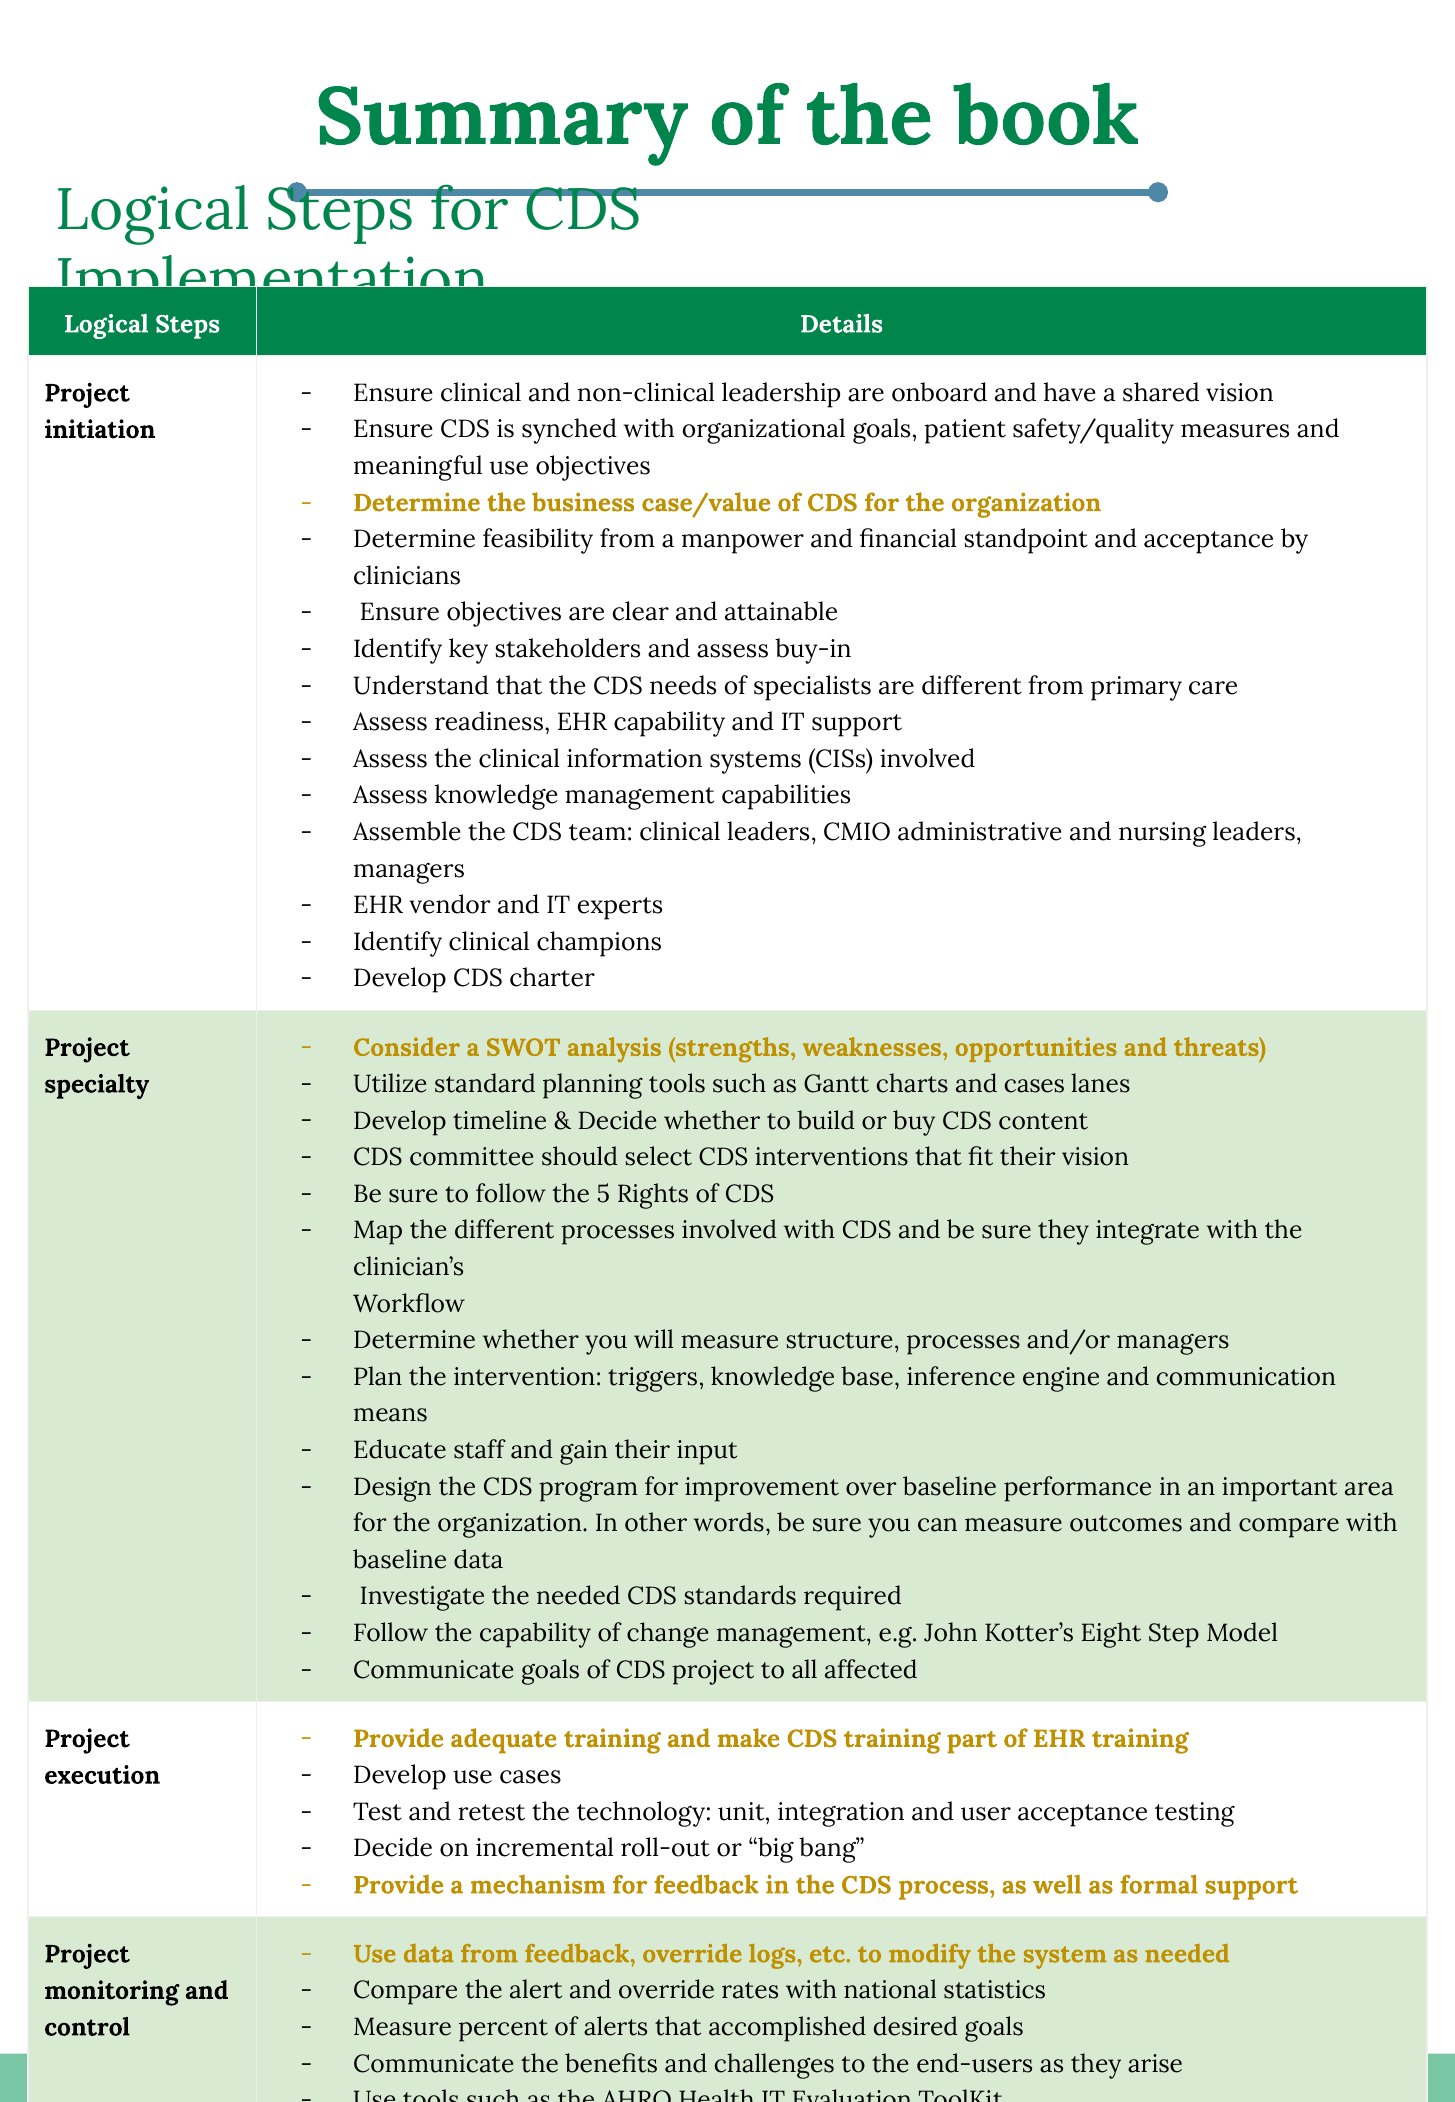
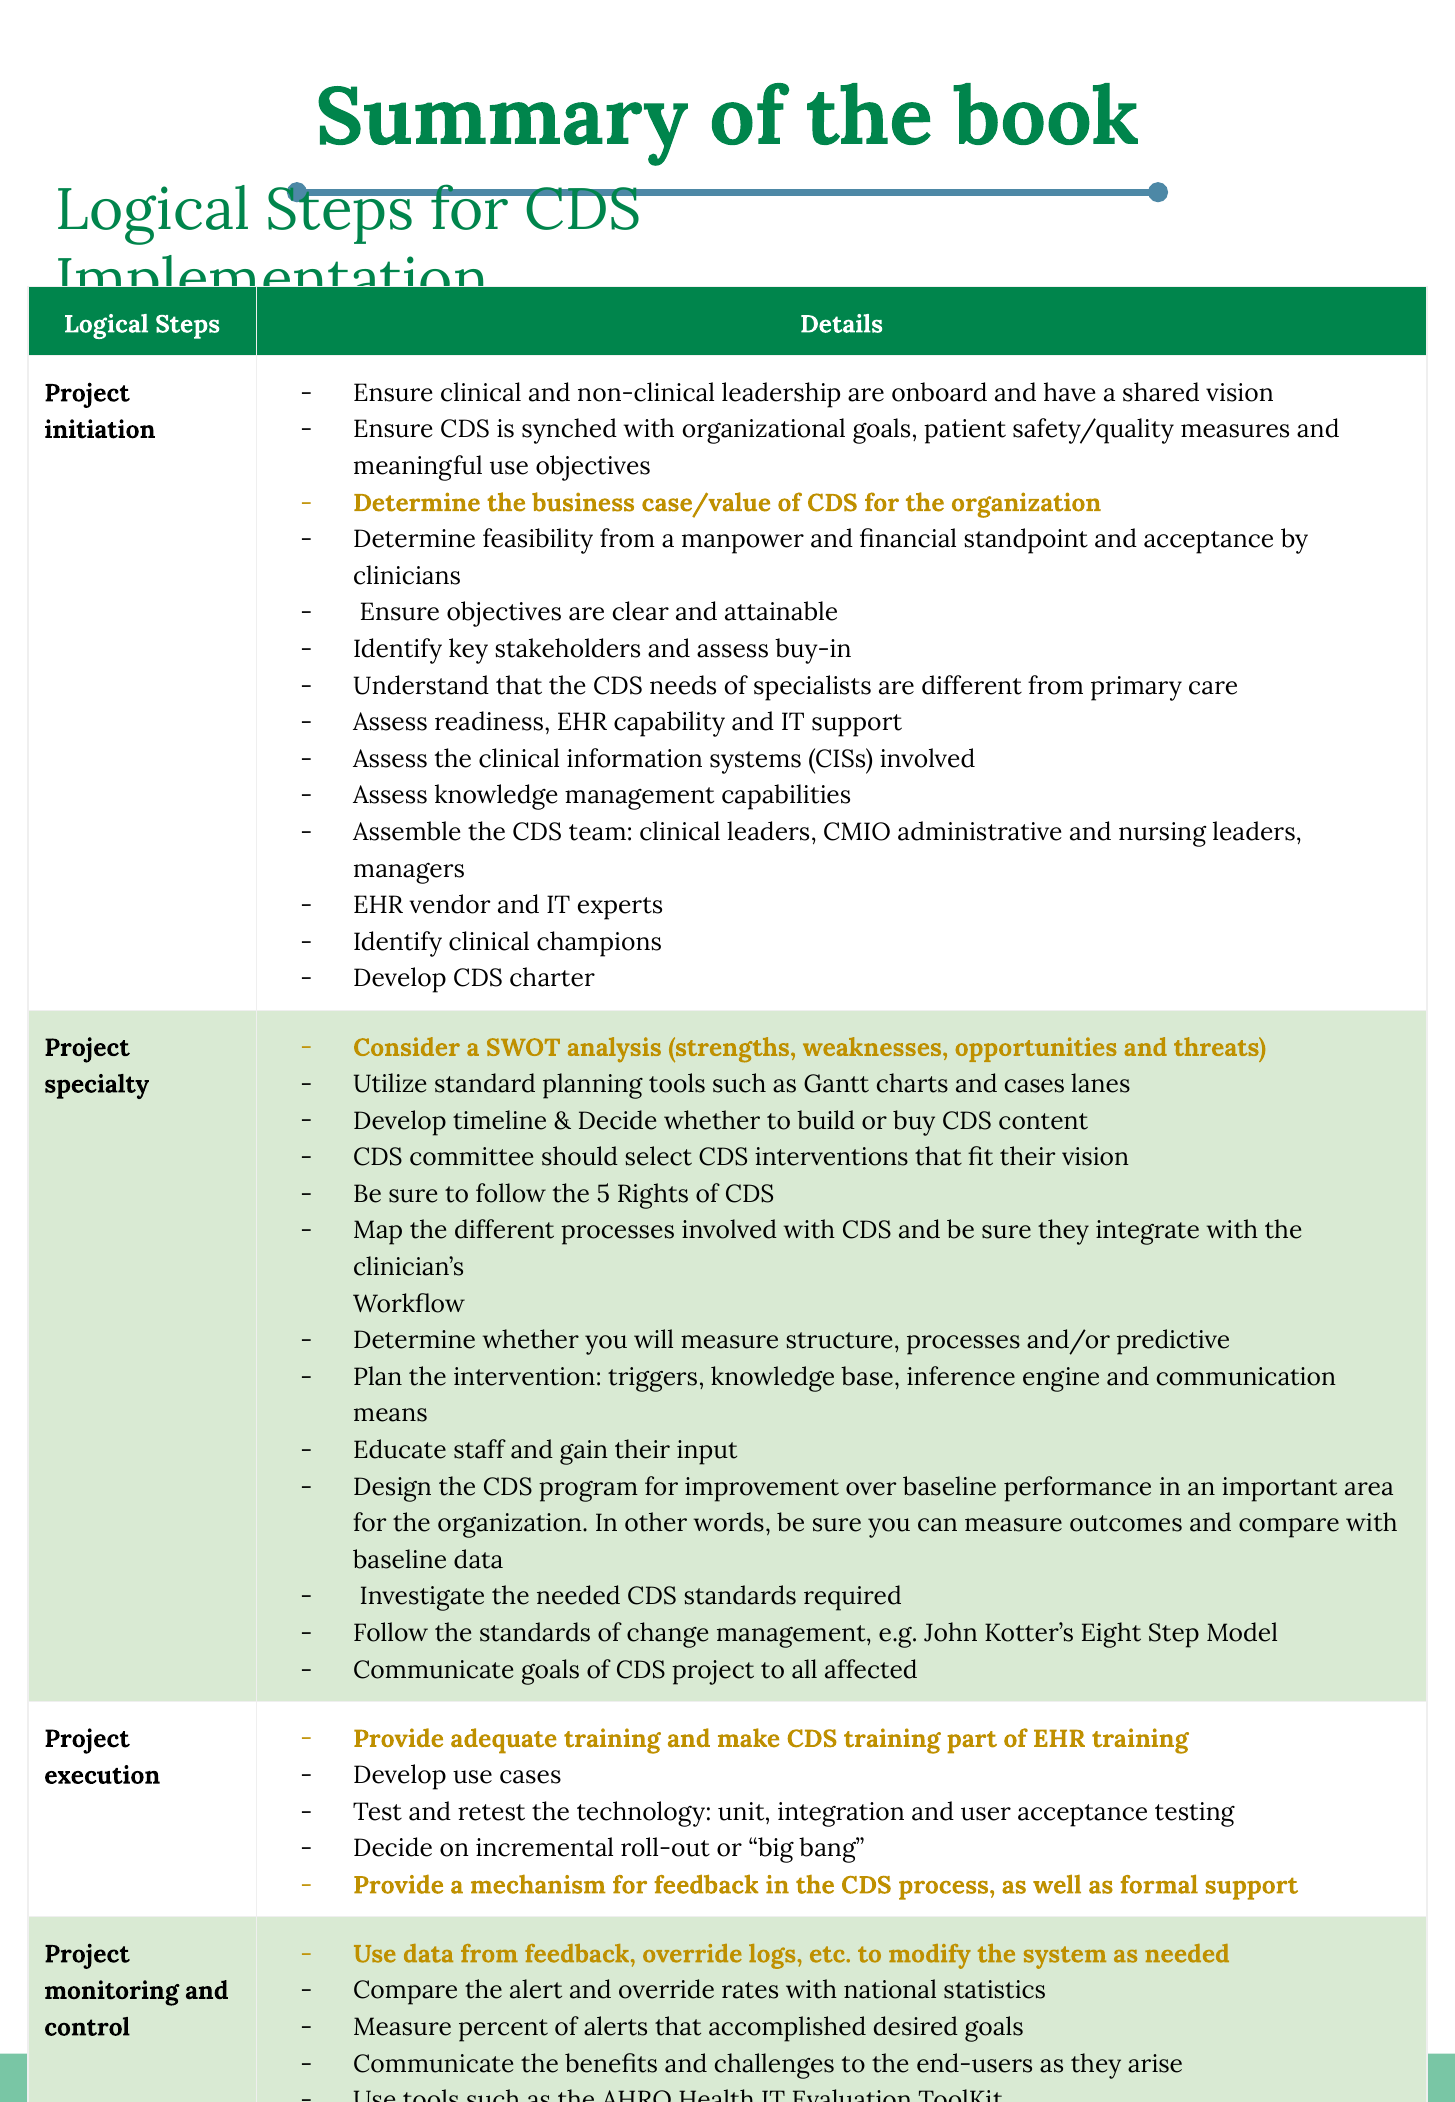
and/or managers: managers -> predictive
the capability: capability -> standards
